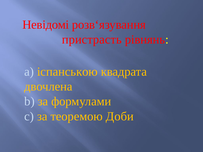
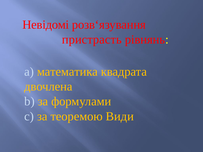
іспанською: іспанською -> математика
Доби: Доби -> Види
